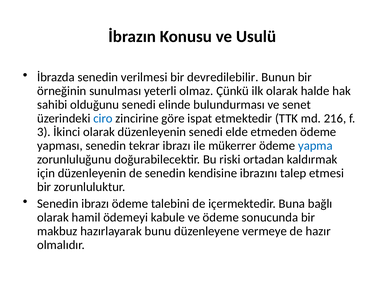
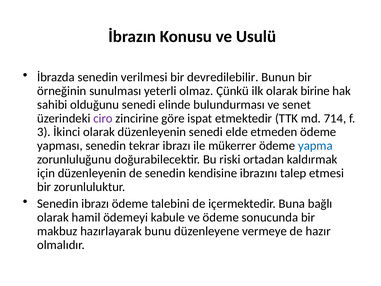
halde: halde -> birine
ciro colour: blue -> purple
216: 216 -> 714
